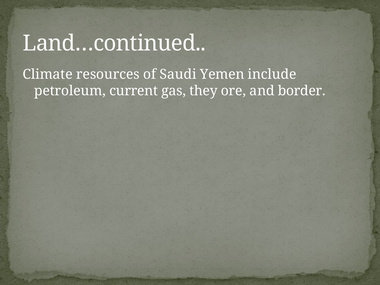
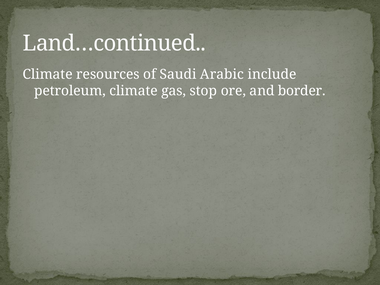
Yemen: Yemen -> Arabic
petroleum current: current -> climate
they: they -> stop
